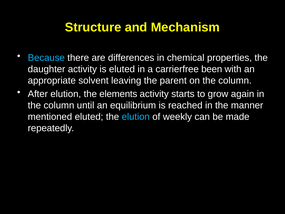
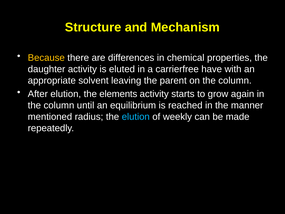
Because colour: light blue -> yellow
been: been -> have
mentioned eluted: eluted -> radius
